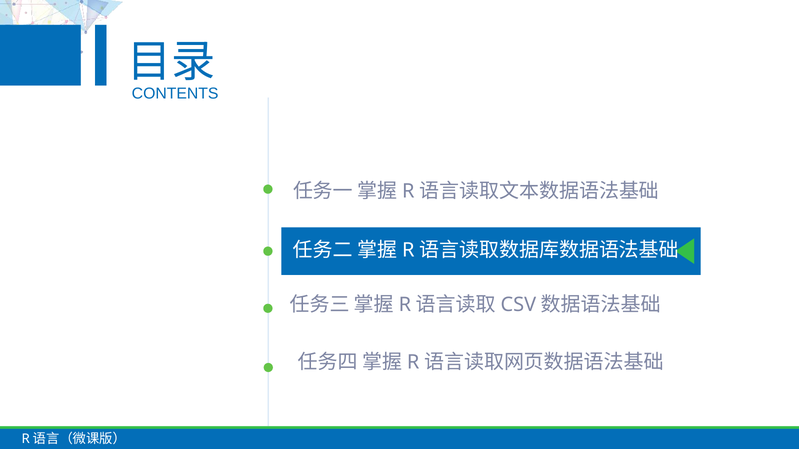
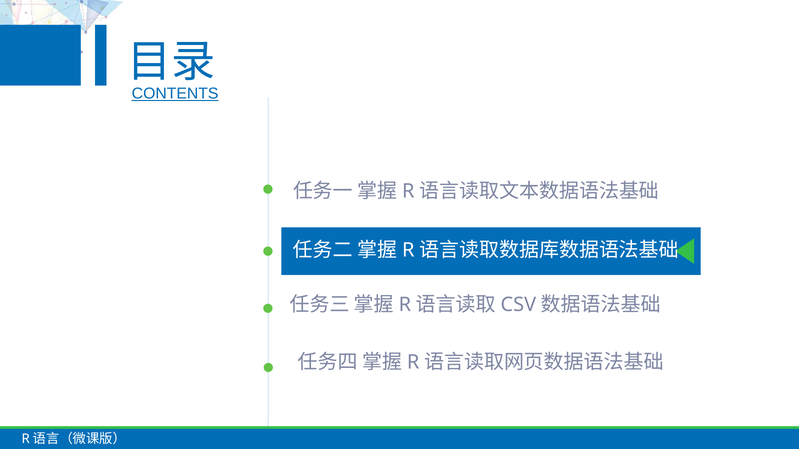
CONTENTS underline: none -> present
